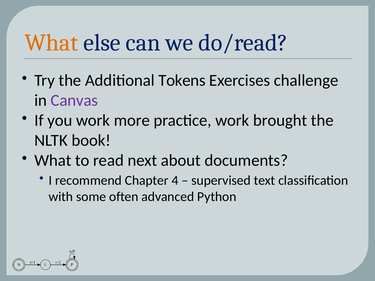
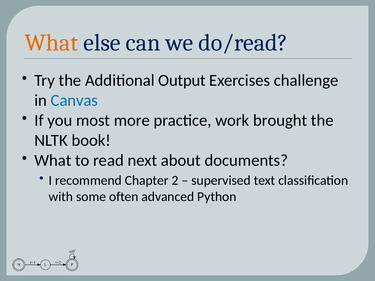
Tokens: Tokens -> Output
Canvas colour: purple -> blue
you work: work -> most
4: 4 -> 2
